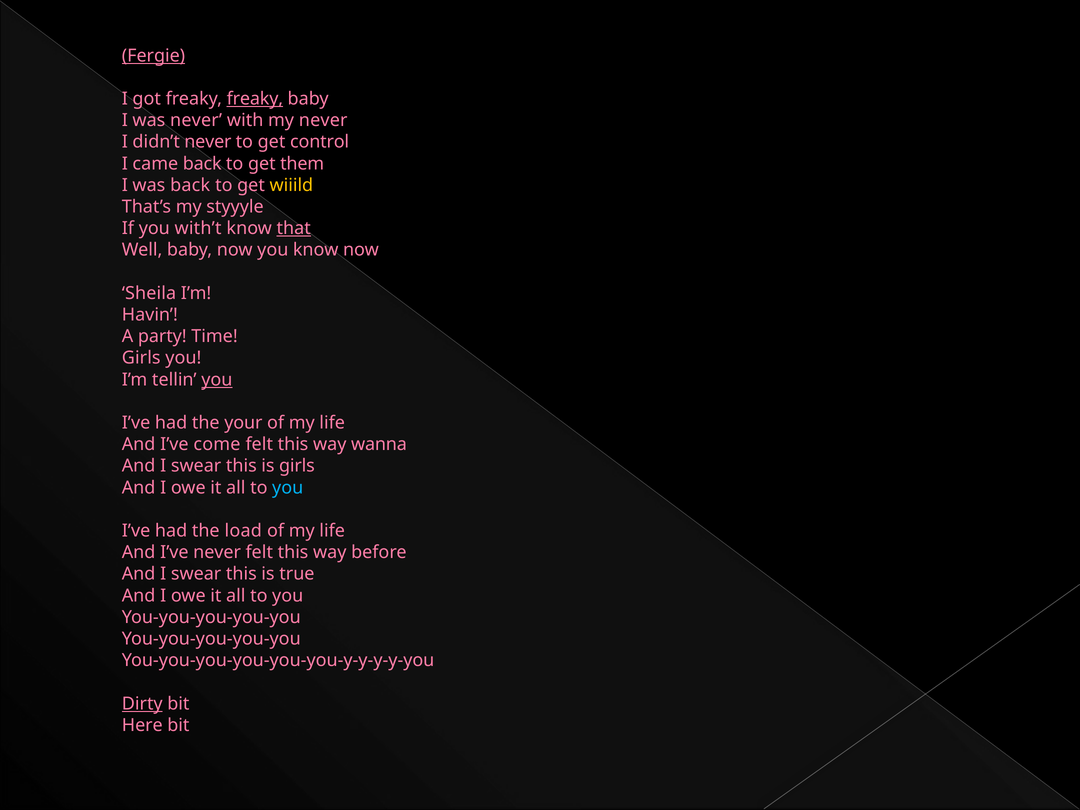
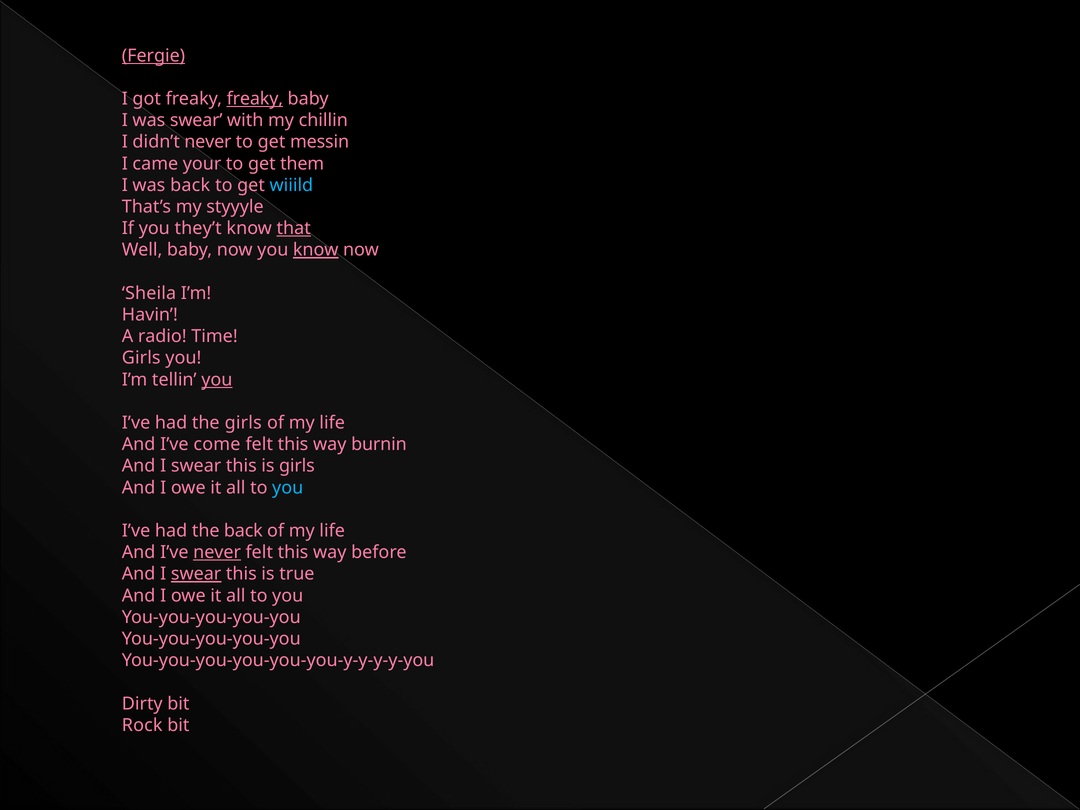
was never: never -> swear
my never: never -> chillin
control: control -> messin
came back: back -> your
wiiild colour: yellow -> light blue
with’t: with’t -> they’t
know at (316, 250) underline: none -> present
party: party -> radio
the your: your -> girls
wanna: wanna -> burnin
the load: load -> back
never at (217, 552) underline: none -> present
swear at (196, 574) underline: none -> present
Dirty underline: present -> none
Here: Here -> Rock
